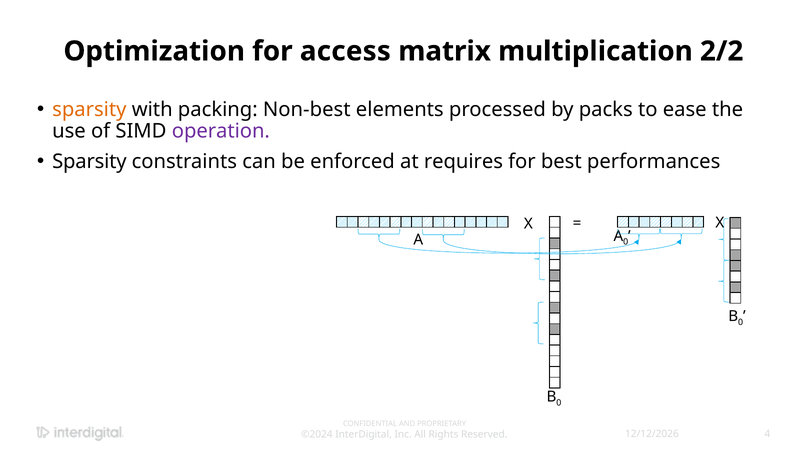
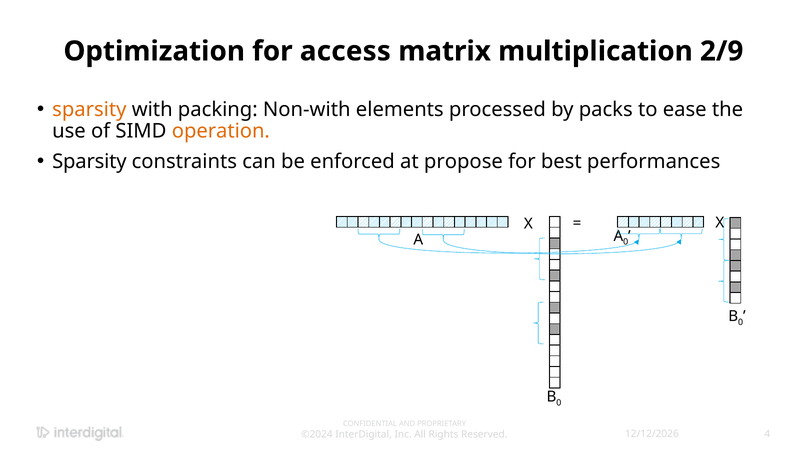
2/2: 2/2 -> 2/9
Non-best: Non-best -> Non-with
operation colour: purple -> orange
requires: requires -> propose
